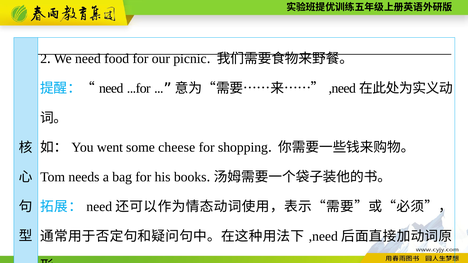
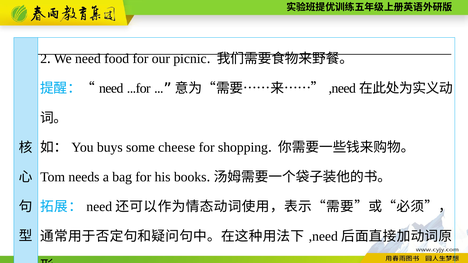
went: went -> buys
